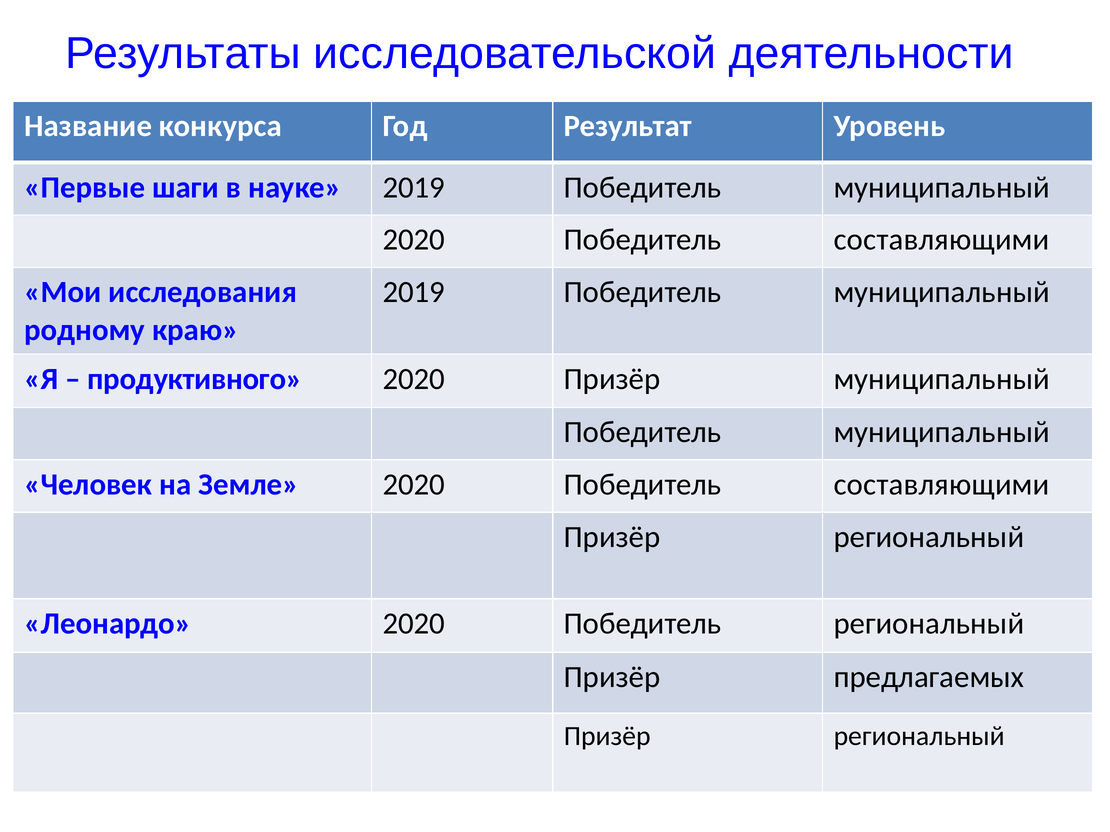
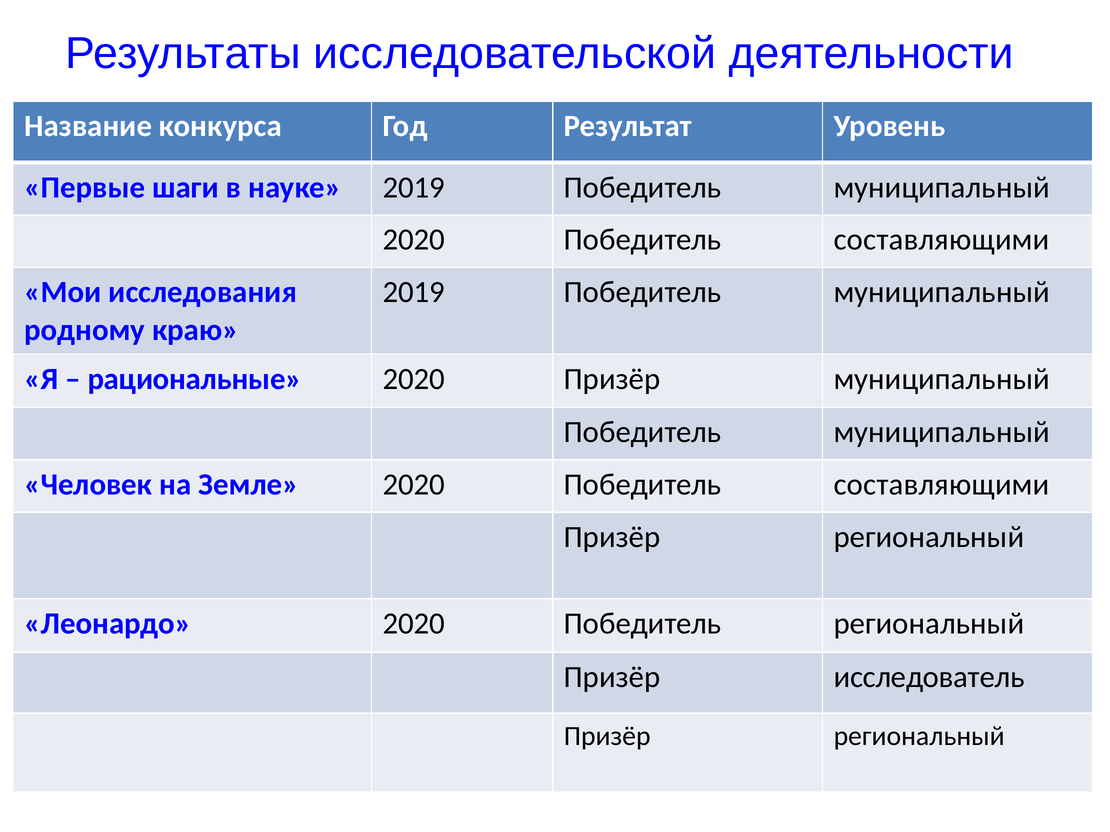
продуктивного: продуктивного -> рациональные
предлагаемых: предлагаемых -> исследователь
